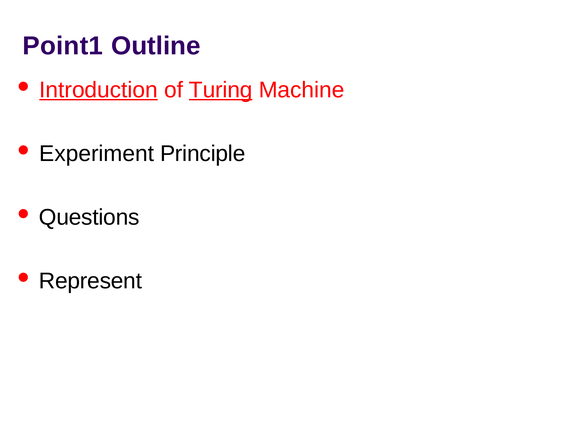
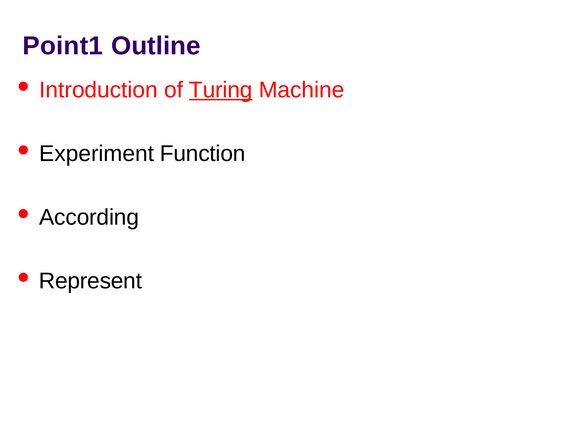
Introduction underline: present -> none
Principle: Principle -> Function
Questions: Questions -> According
